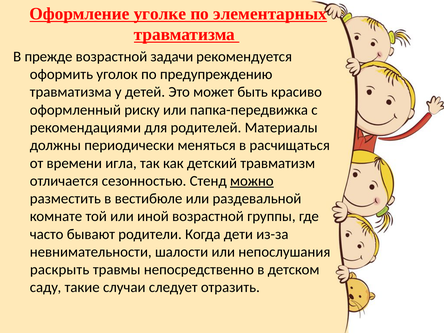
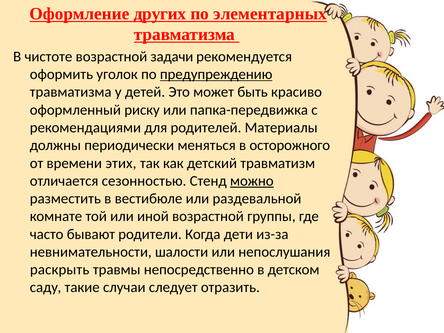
уголке: уголке -> других
прежде: прежде -> чистоте
предупреждению underline: none -> present
расчищаться: расчищаться -> осторожного
игла: игла -> этих
